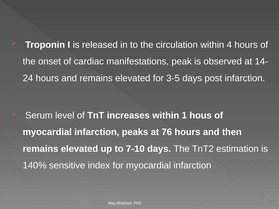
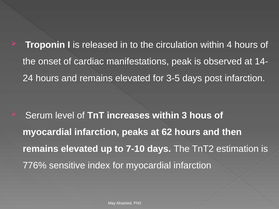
1: 1 -> 3
76: 76 -> 62
140%: 140% -> 776%
